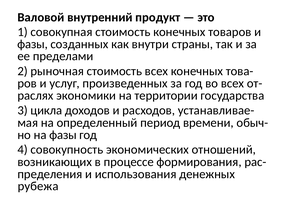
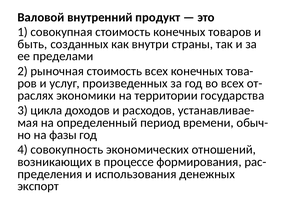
фазы at (33, 44): фазы -> быть
рубежа: рубежа -> экспорт
